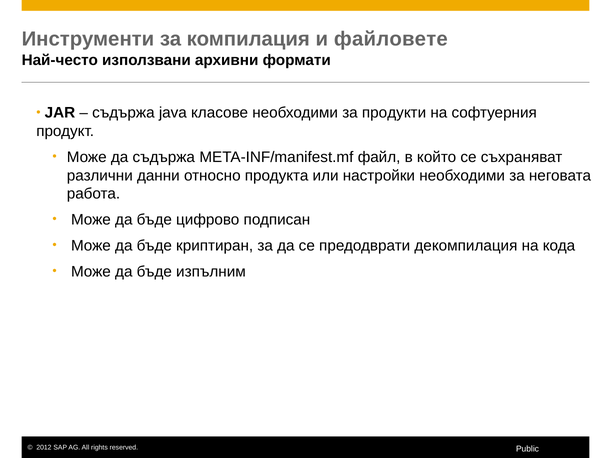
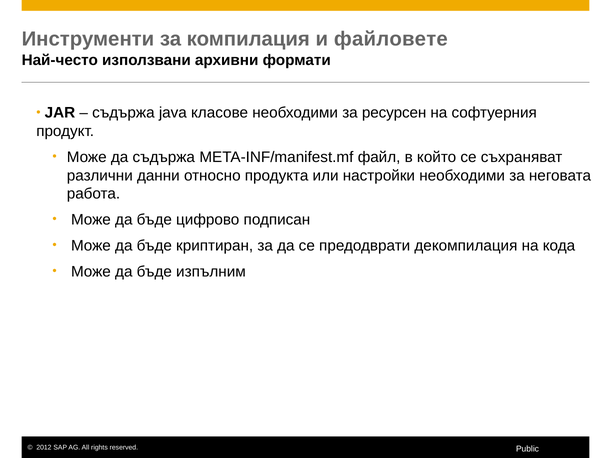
продукти: продукти -> ресурсен
